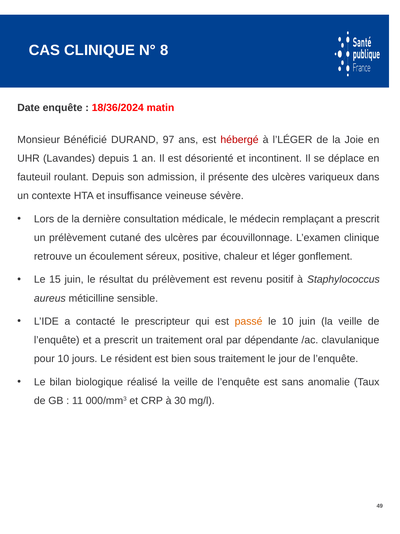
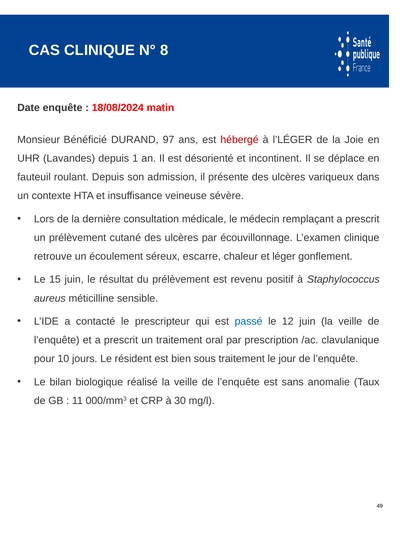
18/36/2024: 18/36/2024 -> 18/08/2024
positive: positive -> escarre
passé colour: orange -> blue
le 10: 10 -> 12
dépendante: dépendante -> prescription
